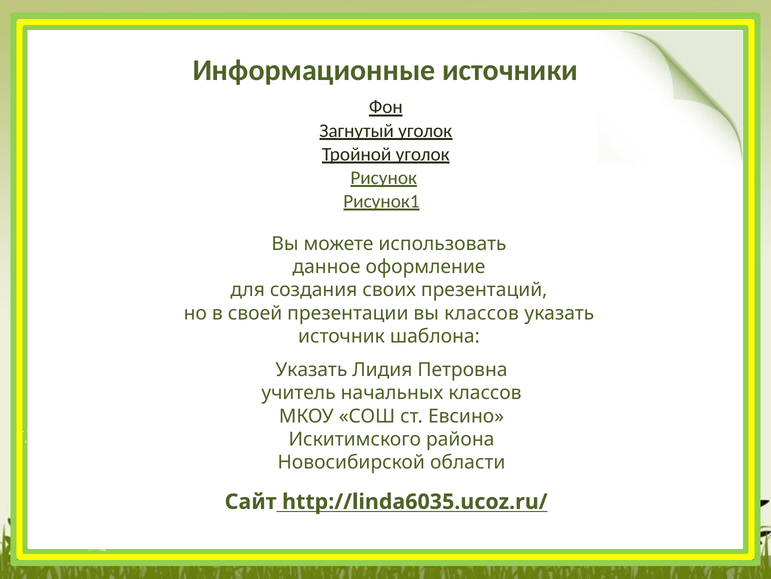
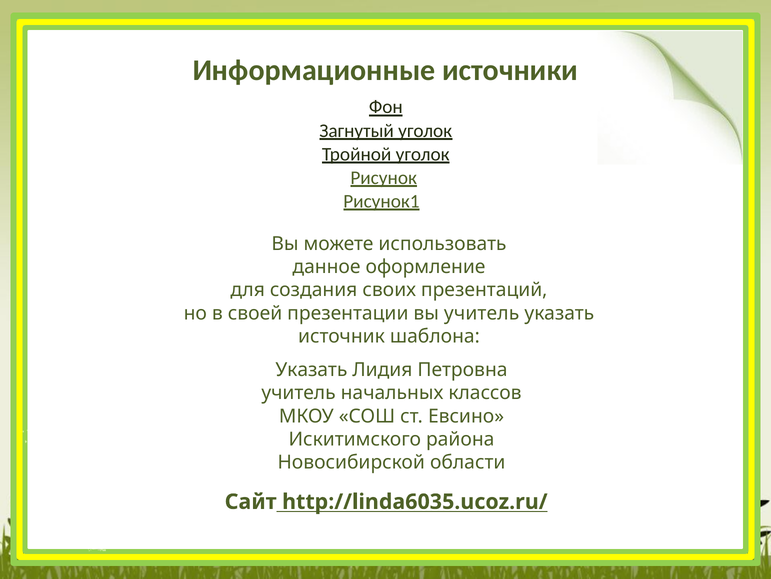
вы классов: классов -> учитель
